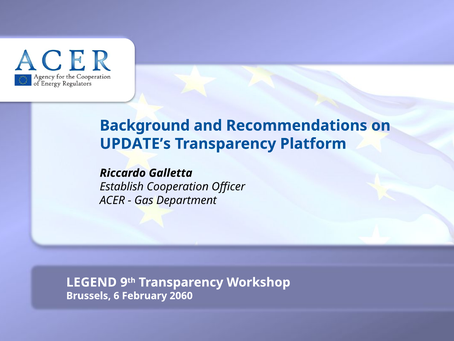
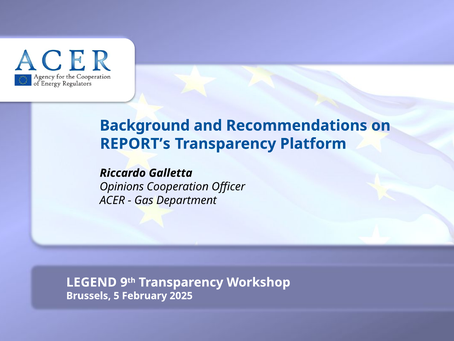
UPDATE’s: UPDATE’s -> REPORT’s
Establish: Establish -> Opinions
6: 6 -> 5
2060: 2060 -> 2025
